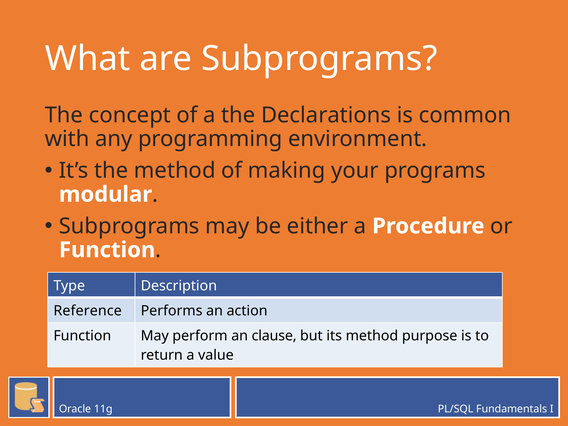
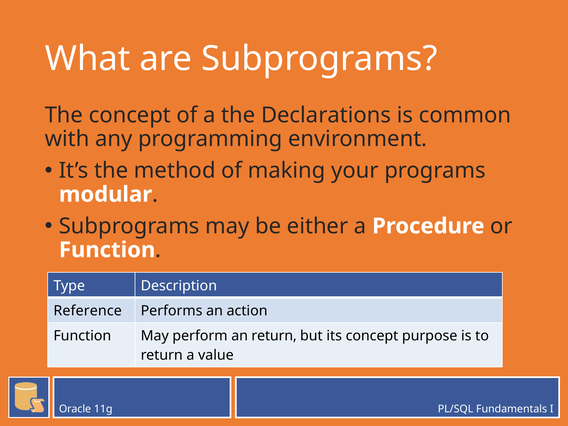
an clause: clause -> return
its method: method -> concept
